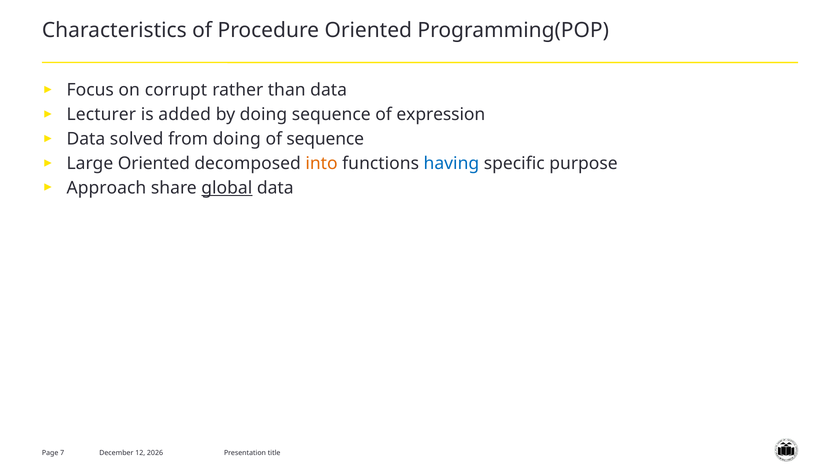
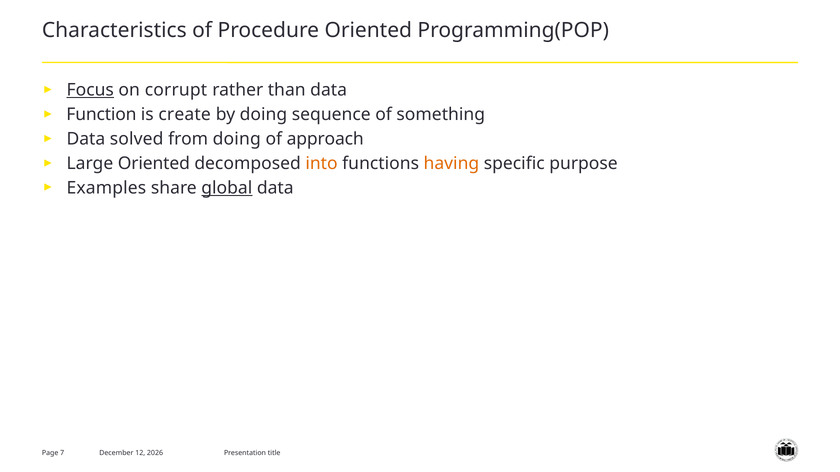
Focus underline: none -> present
Lecturer: Lecturer -> Function
added: added -> create
expression: expression -> something
of sequence: sequence -> approach
having colour: blue -> orange
Approach: Approach -> Examples
